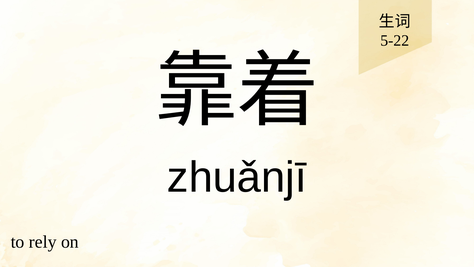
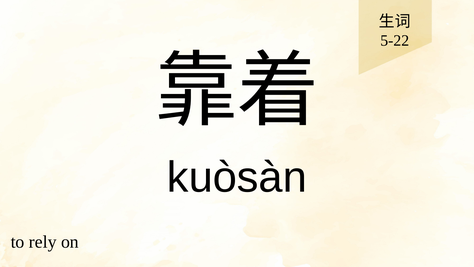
zhuǎnjī: zhuǎnjī -> kuòsàn
